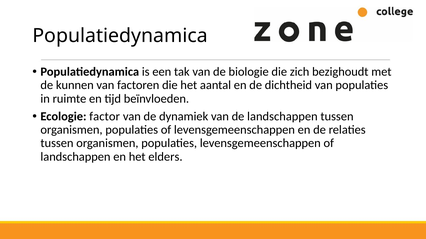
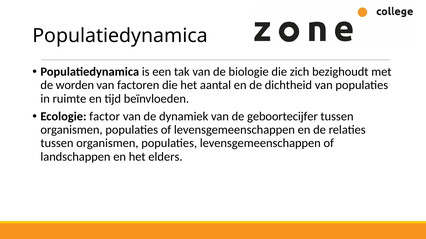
kunnen: kunnen -> worden
de landschappen: landschappen -> geboortecijfer
